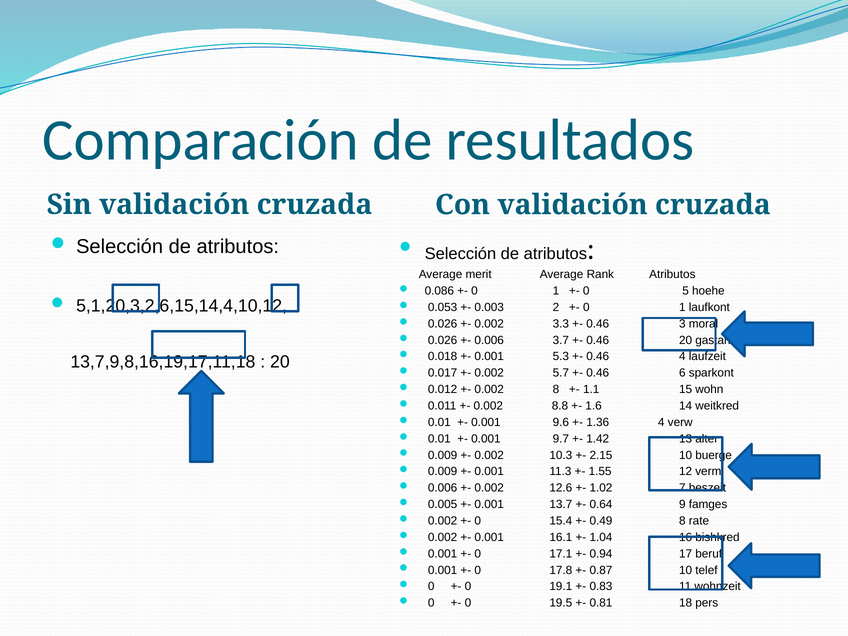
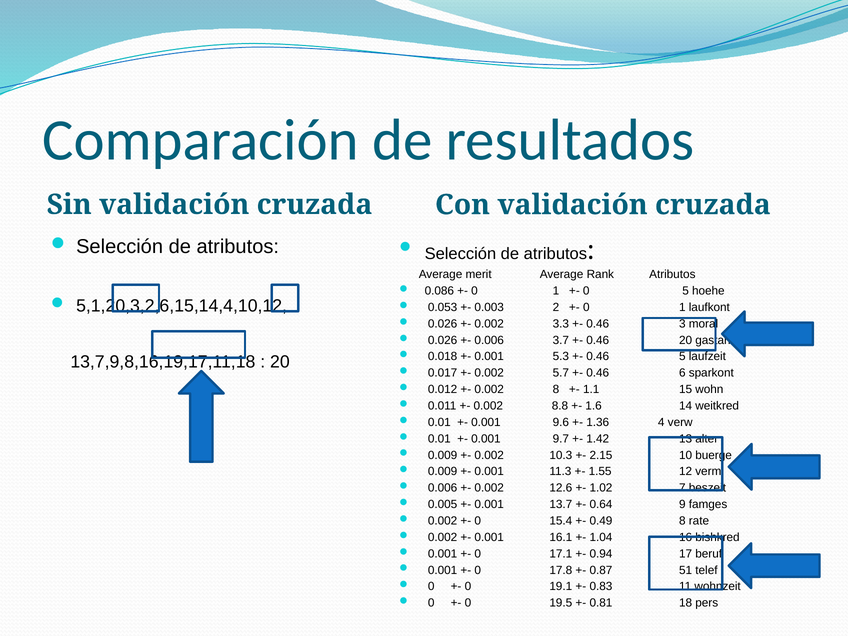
0.46 4: 4 -> 5
0.87 10: 10 -> 51
